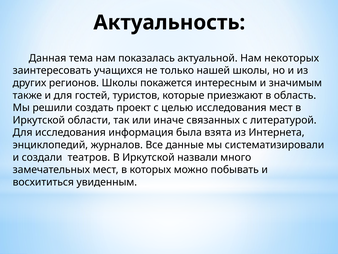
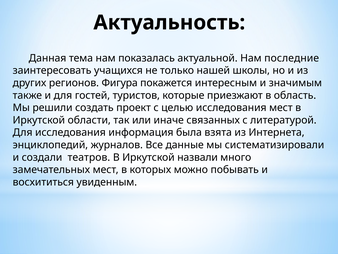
некоторых: некоторых -> последние
регионов Школы: Школы -> Фигура
